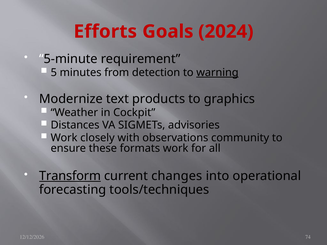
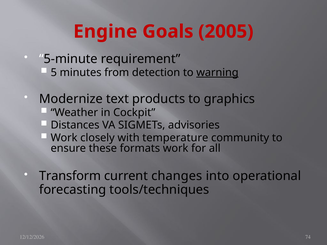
Efforts: Efforts -> Engine
2024: 2024 -> 2005
observations: observations -> temperature
Transform underline: present -> none
